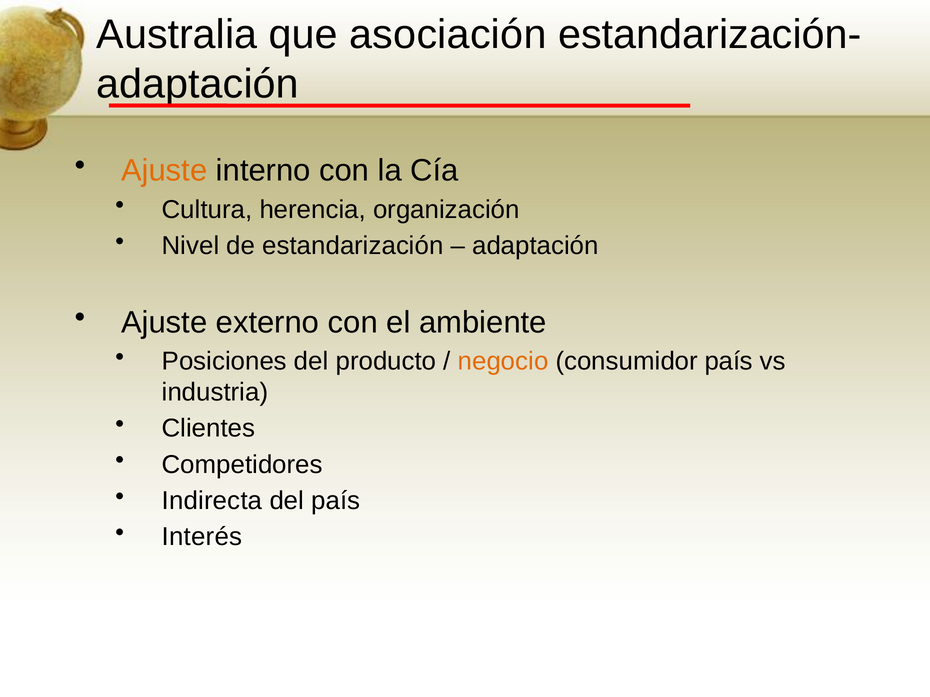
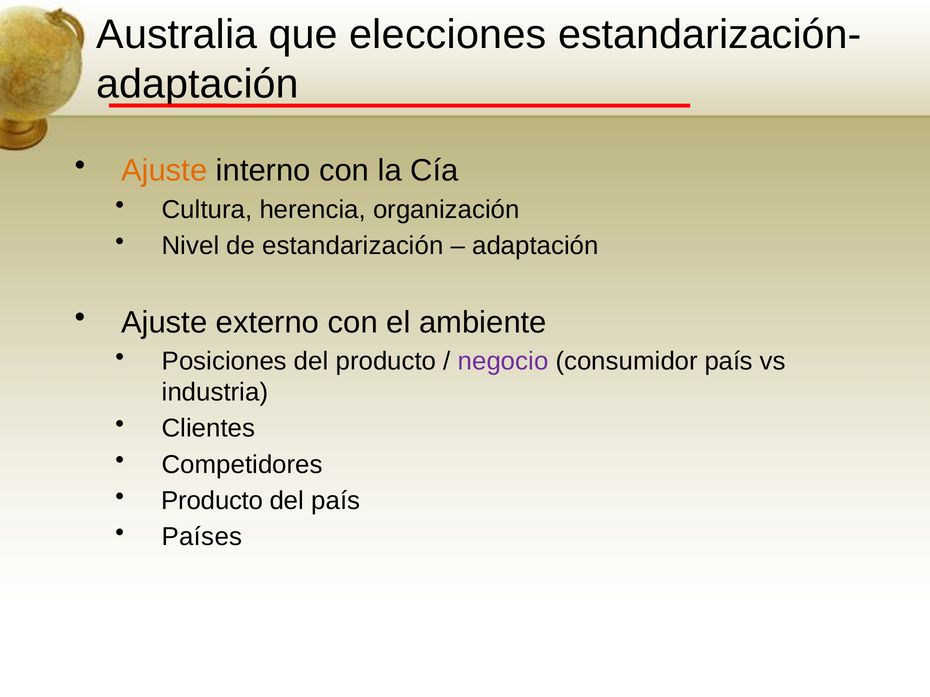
asociación: asociación -> elecciones
negocio colour: orange -> purple
Indirecta at (212, 501): Indirecta -> Producto
Interés: Interés -> Países
